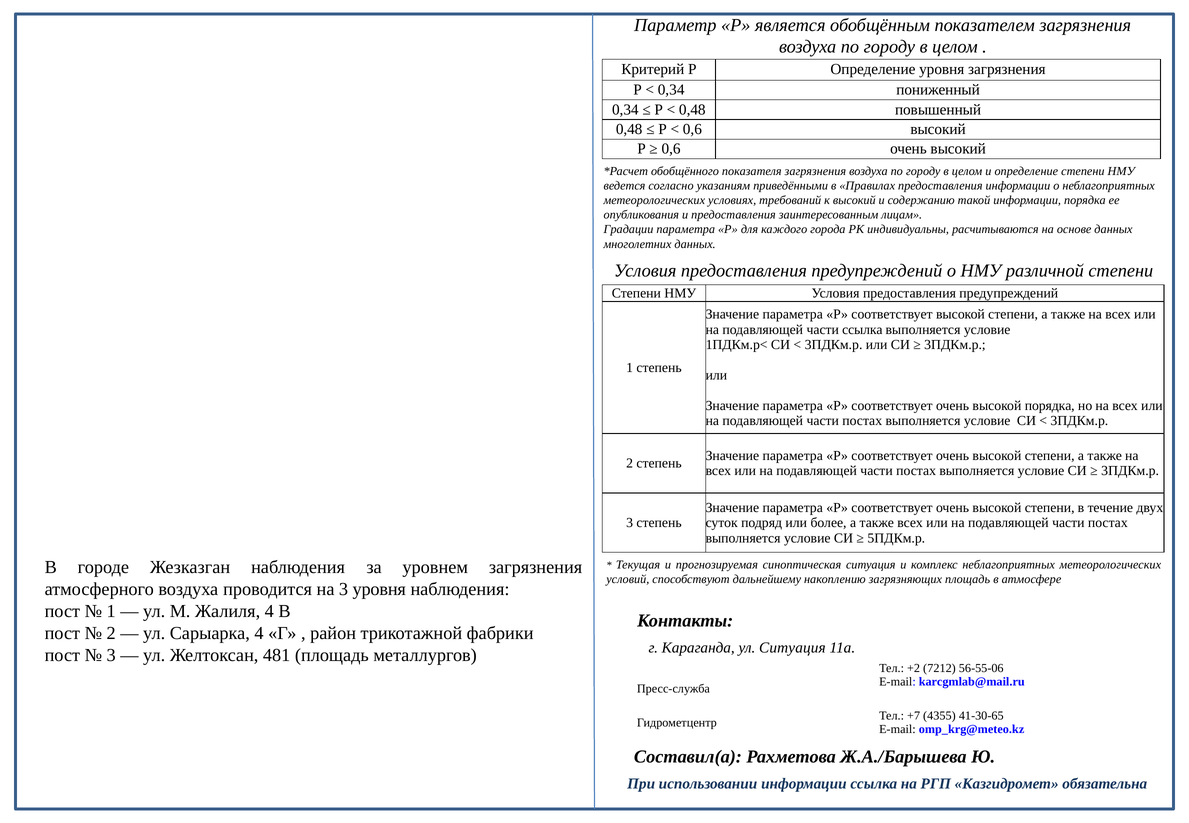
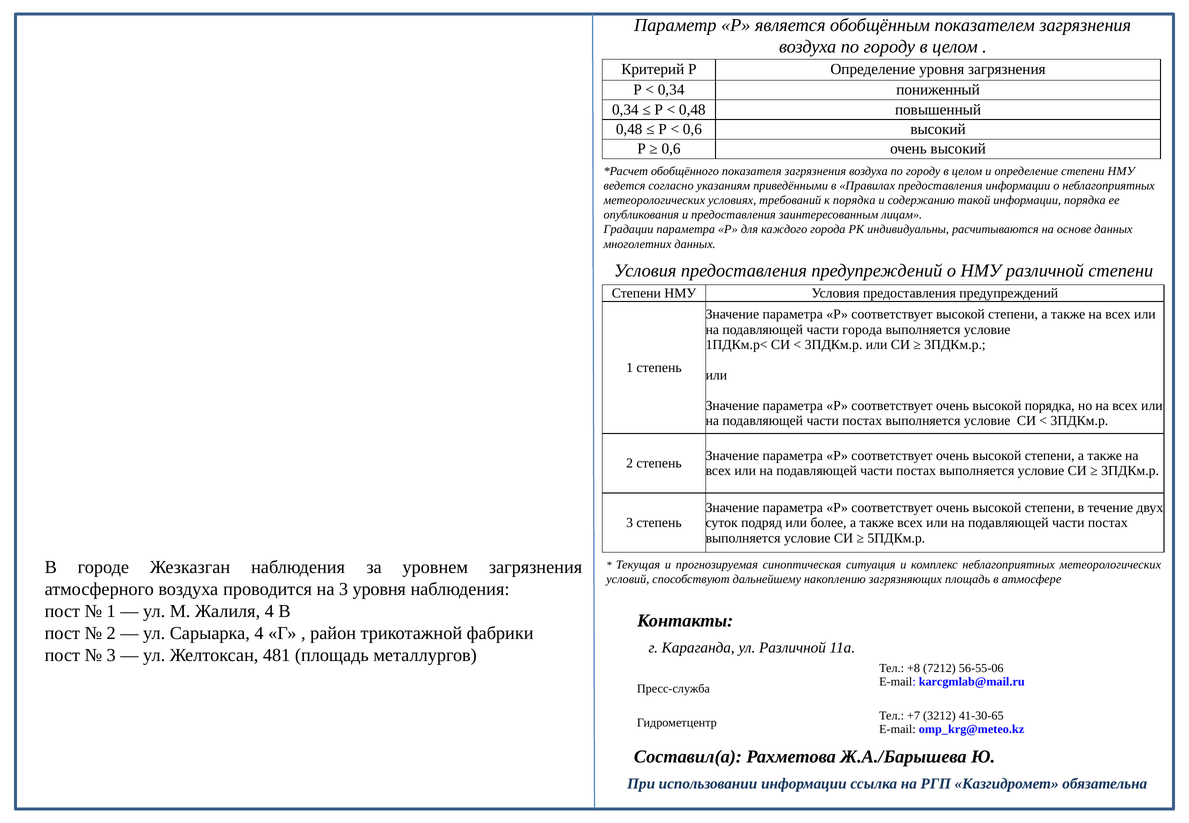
к высокий: высокий -> порядка
части ссылка: ссылка -> города
ул Ситуация: Ситуация -> Различной
+2: +2 -> +8
4355: 4355 -> 3212
